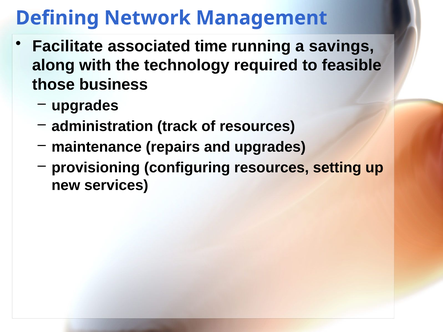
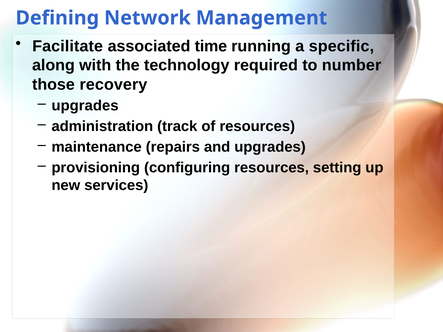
savings: savings -> specific
feasible: feasible -> number
business: business -> recovery
